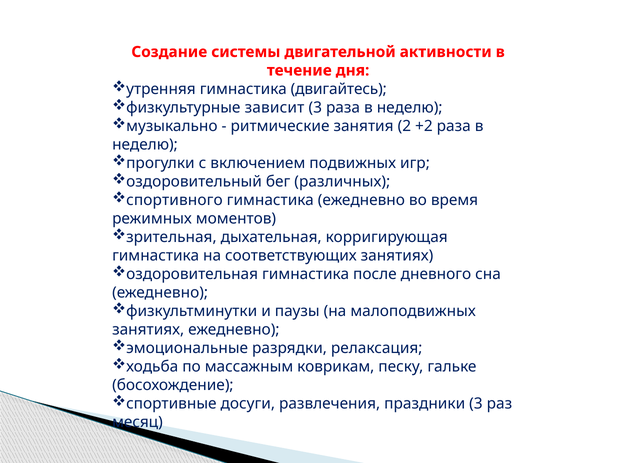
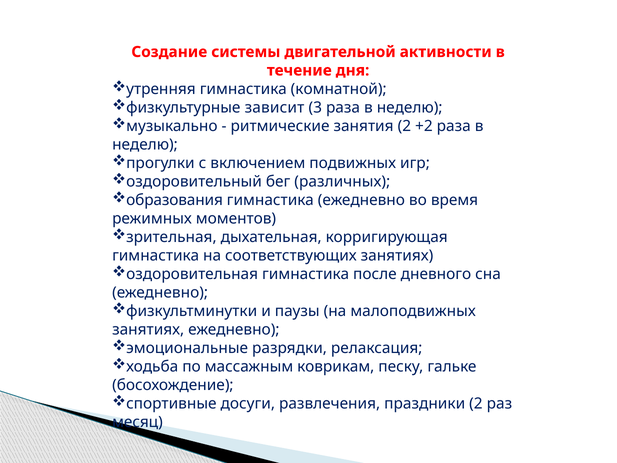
двигайтесь: двигайтесь -> комнатной
спортивного: спортивного -> образования
праздники 3: 3 -> 2
